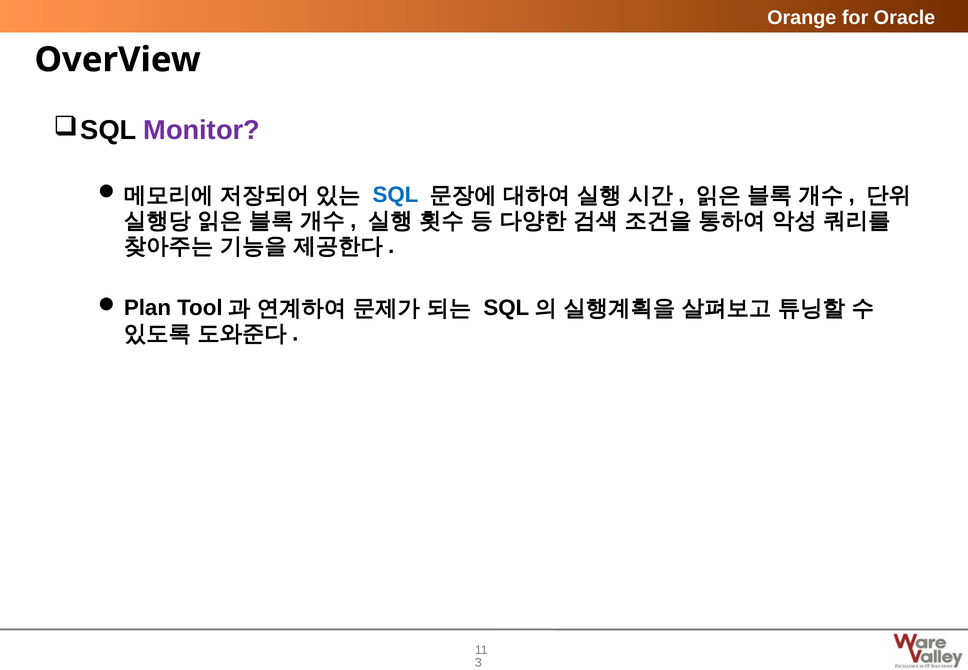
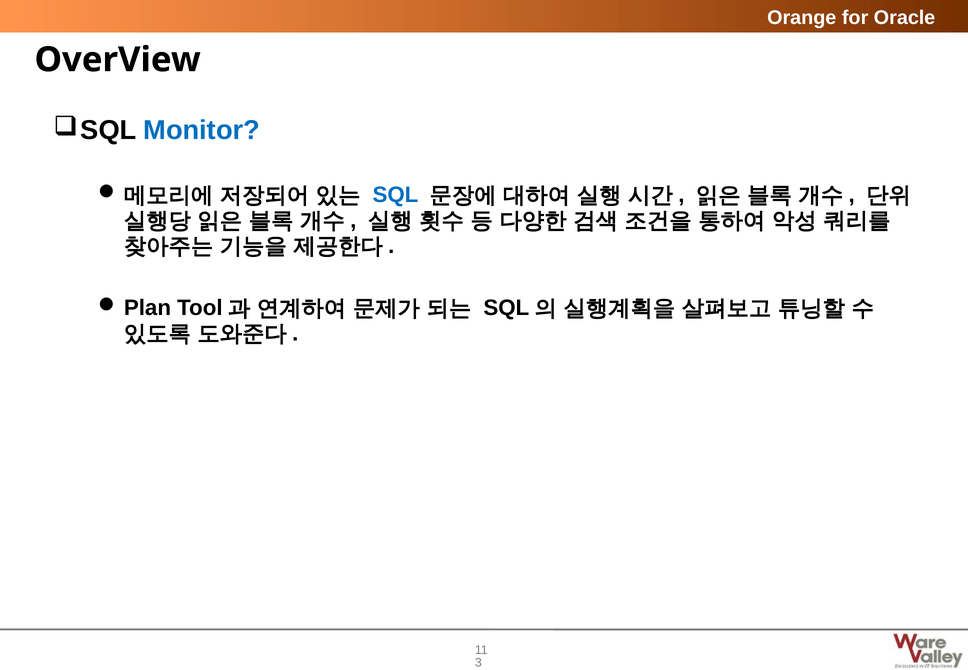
Monitor colour: purple -> blue
